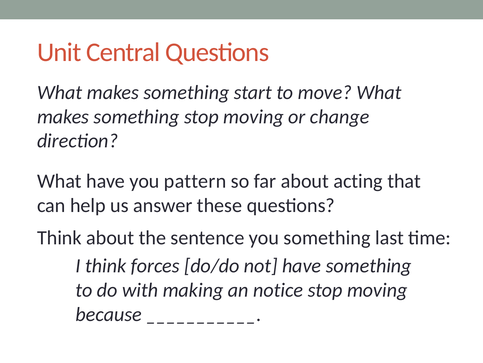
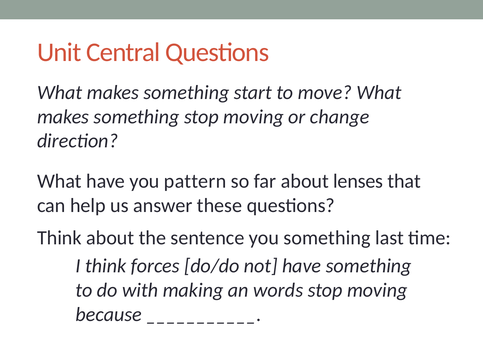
acting: acting -> lenses
notice: notice -> words
